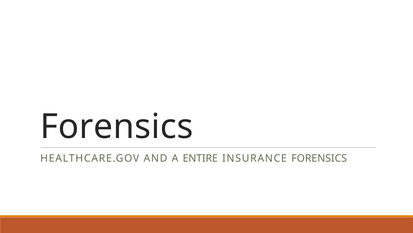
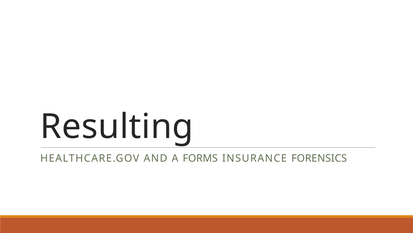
Forensics at (117, 127): Forensics -> Resulting
ENTIRE: ENTIRE -> FORMS
